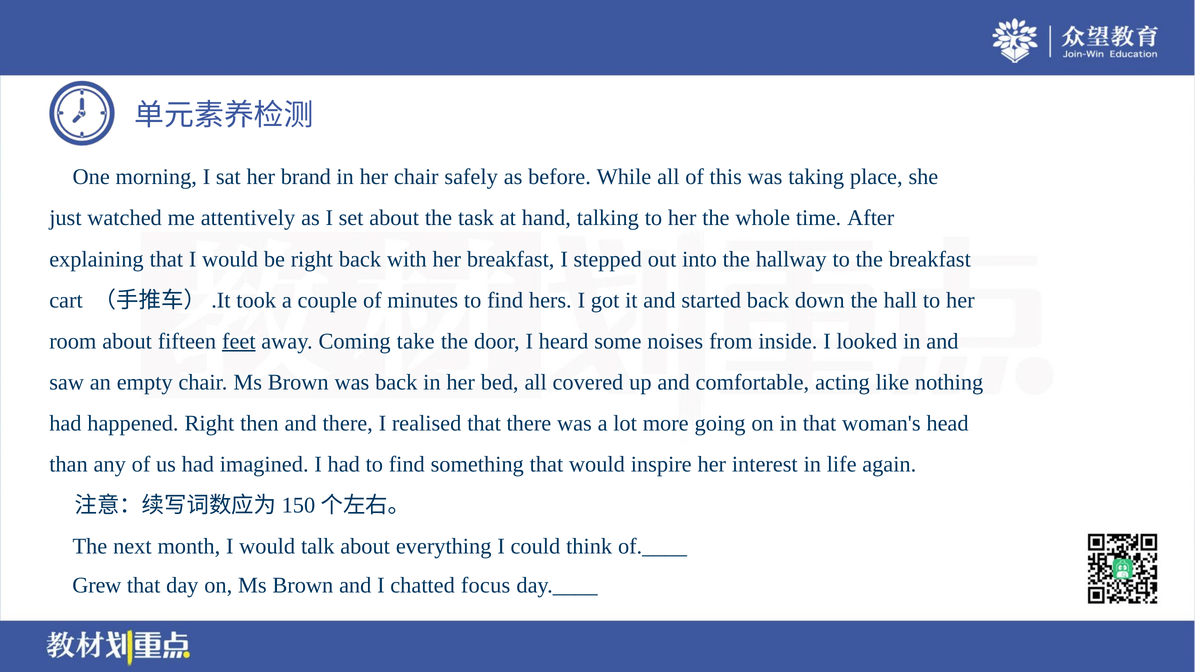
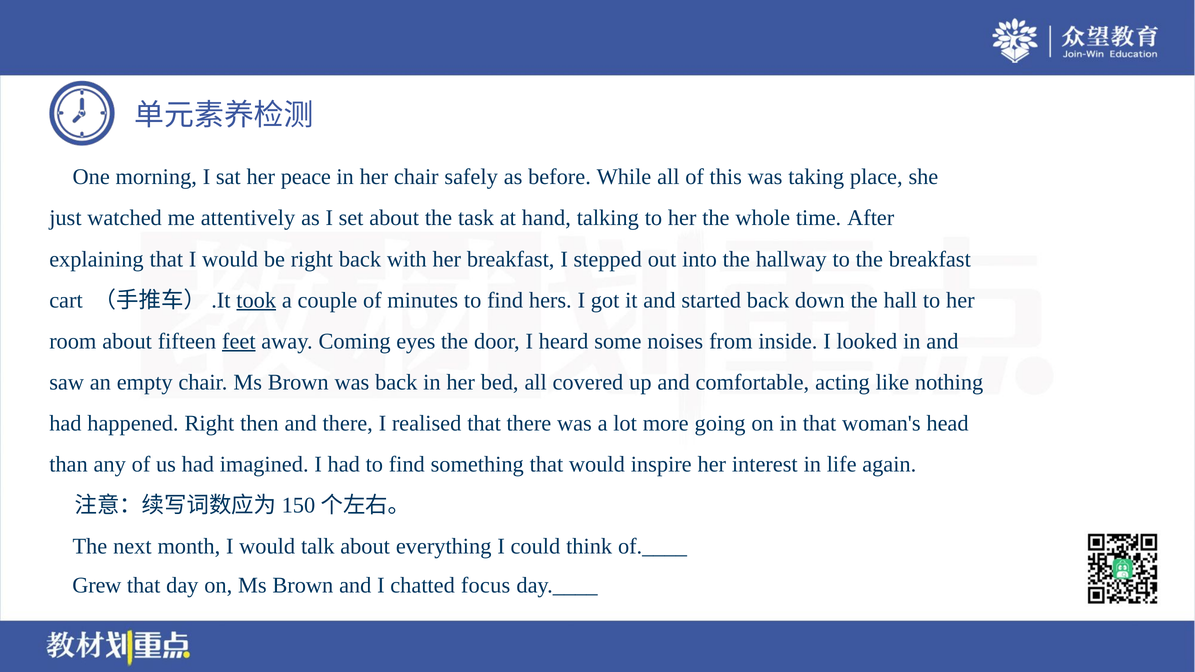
brand: brand -> peace
took underline: none -> present
take: take -> eyes
